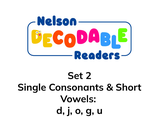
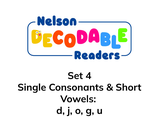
2: 2 -> 4
